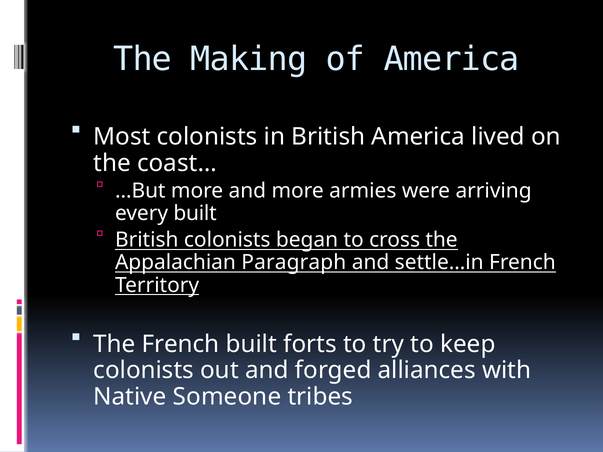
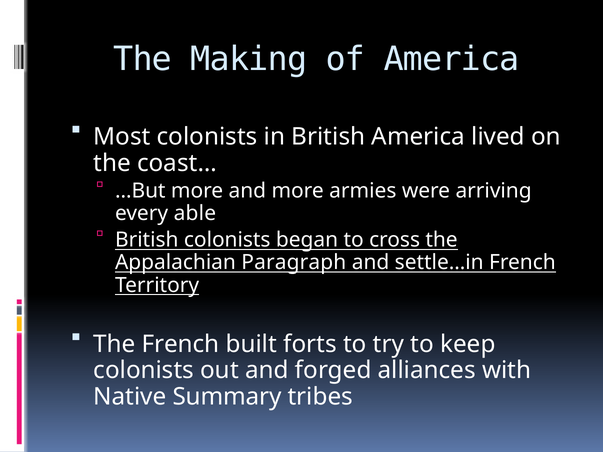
every built: built -> able
Someone: Someone -> Summary
